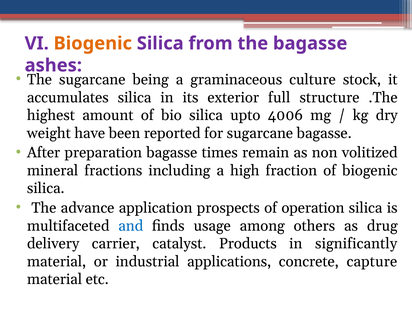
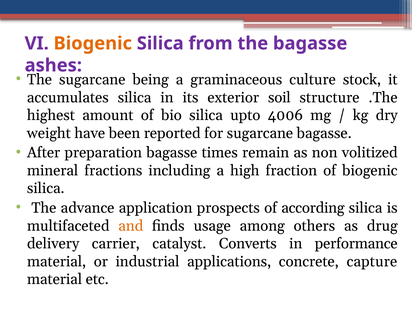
full: full -> soil
operation: operation -> according
and colour: blue -> orange
Products: Products -> Converts
significantly: significantly -> performance
